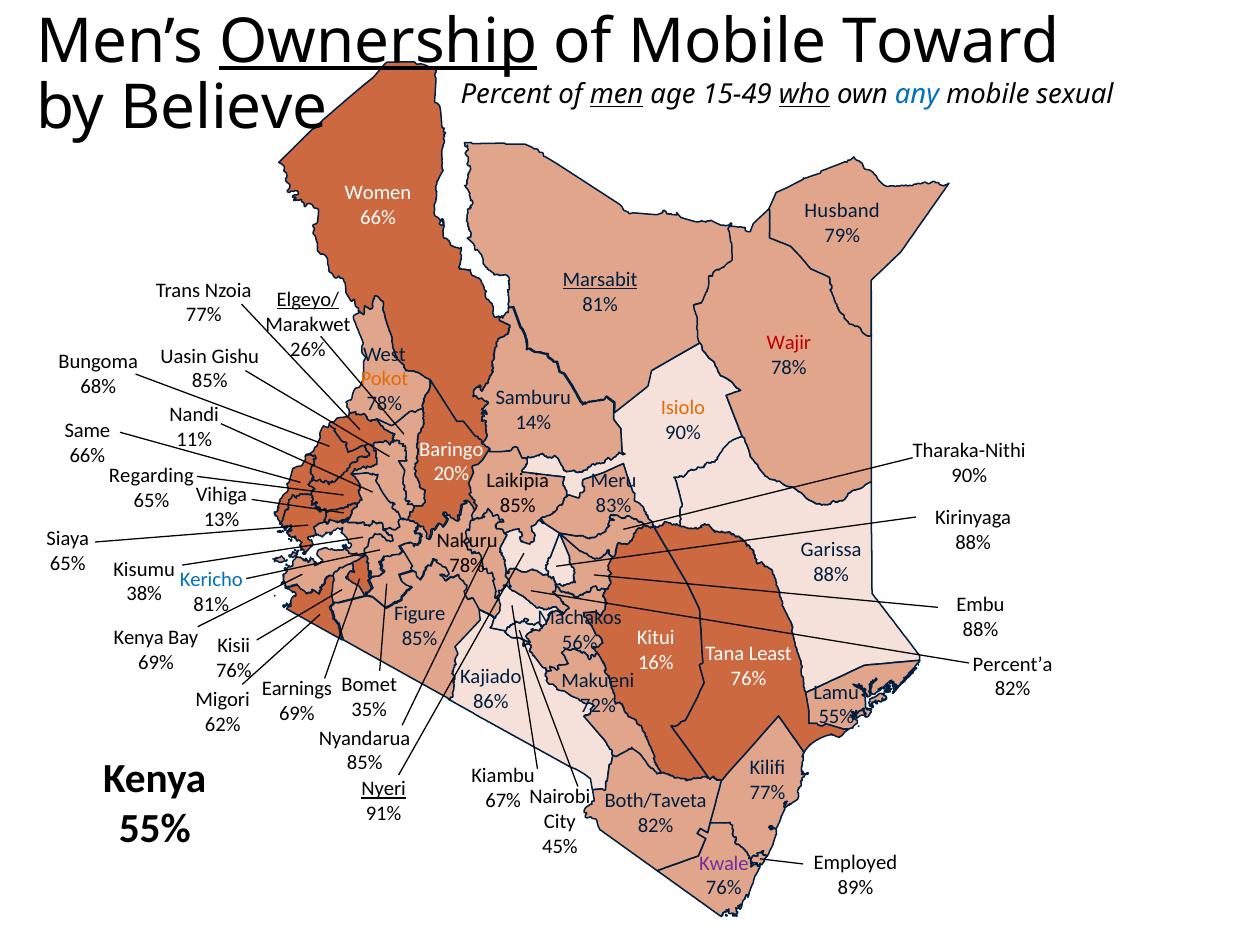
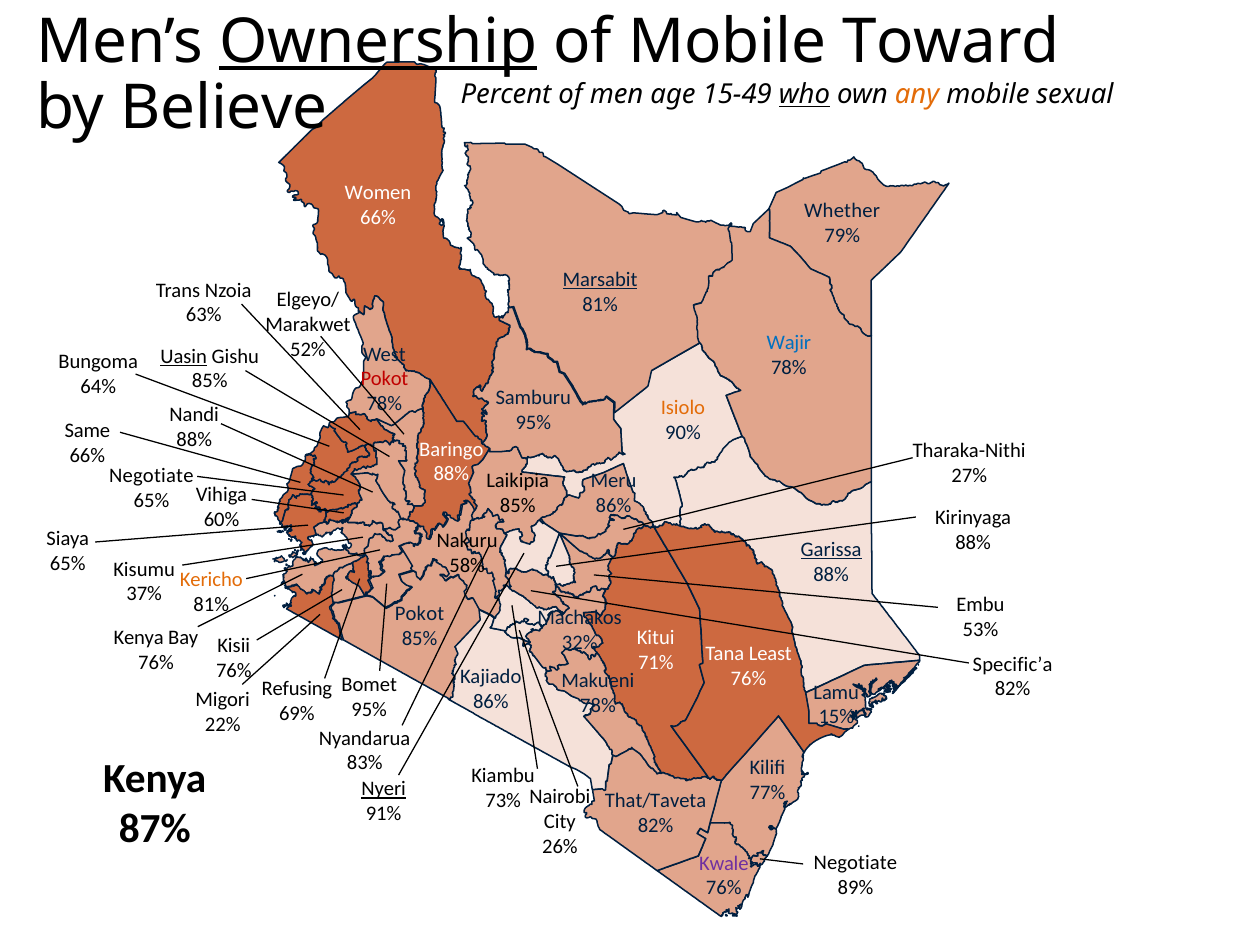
men underline: present -> none
any colour: blue -> orange
Husband: Husband -> Whether
Elgeyo/ underline: present -> none
77% at (204, 315): 77% -> 63%
Wajir colour: red -> blue
26%: 26% -> 52%
Uasin underline: none -> present
Pokot at (384, 379) colour: orange -> red
68%: 68% -> 64%
14% at (533, 422): 14% -> 95%
11% at (194, 440): 11% -> 88%
20% at (451, 474): 20% -> 88%
90% at (969, 475): 90% -> 27%
Regarding at (151, 476): Regarding -> Negotiate
83% at (613, 506): 83% -> 86%
13%: 13% -> 60%
Garissa underline: none -> present
78% at (467, 566): 78% -> 58%
Kericho colour: blue -> orange
38%: 38% -> 37%
Figure at (420, 614): Figure -> Pokot
88% at (980, 630): 88% -> 53%
56%: 56% -> 32%
16%: 16% -> 71%
69% at (156, 663): 69% -> 76%
Percent’a: Percent’a -> Specific’a
Earnings: Earnings -> Refusing
72% at (598, 706): 72% -> 78%
35% at (369, 710): 35% -> 95%
55% at (836, 717): 55% -> 15%
62%: 62% -> 22%
85% at (365, 763): 85% -> 83%
67%: 67% -> 73%
Both/Taveta: Both/Taveta -> That/Taveta
55% at (155, 829): 55% -> 87%
45%: 45% -> 26%
Employed at (855, 863): Employed -> Negotiate
